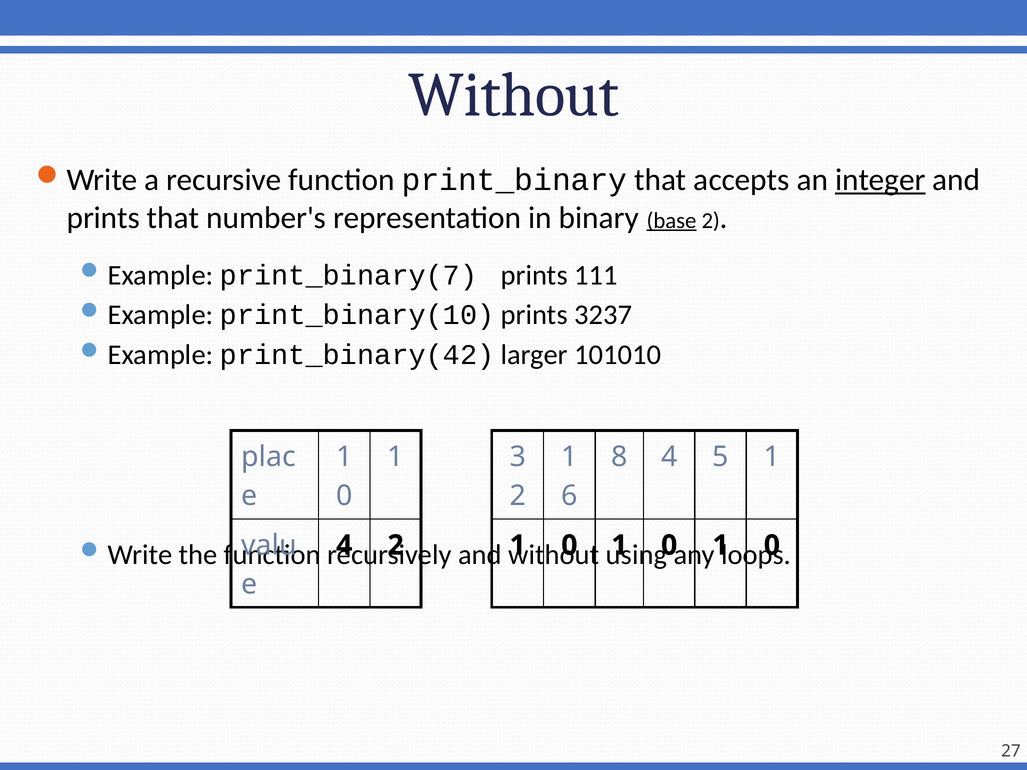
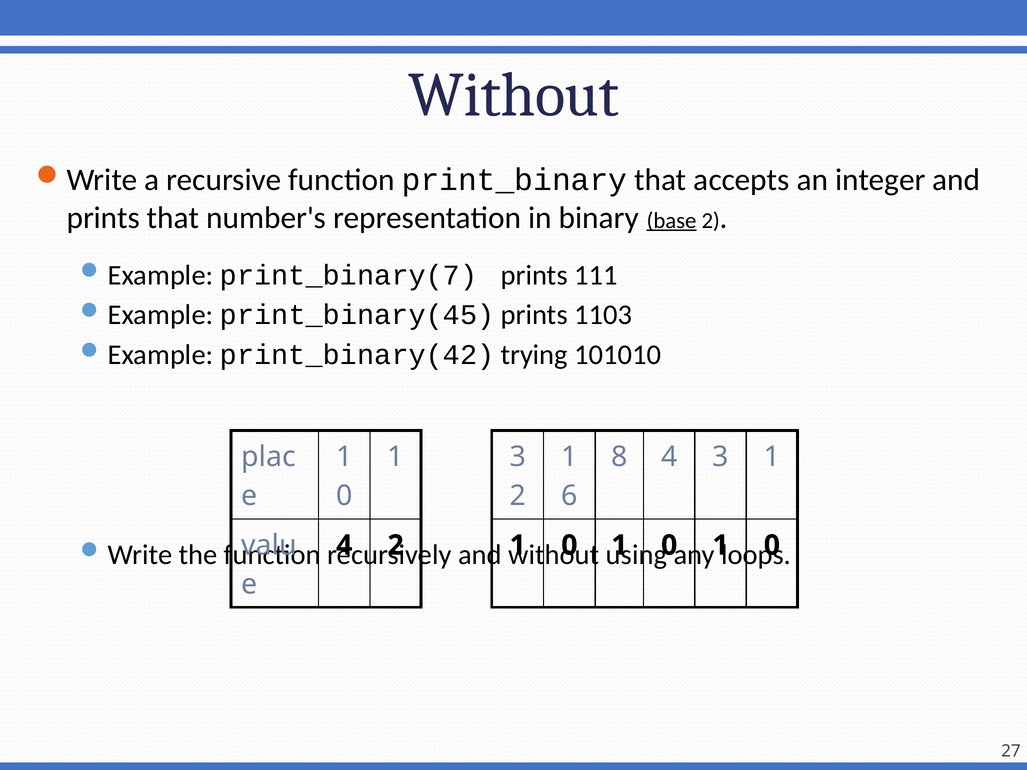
integer underline: present -> none
print_binary(10: print_binary(10 -> print_binary(45
3237: 3237 -> 1103
larger: larger -> trying
4 5: 5 -> 3
